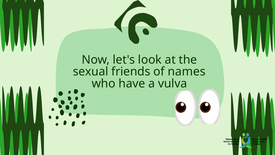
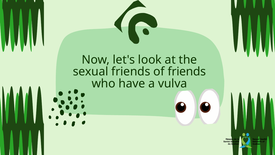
of names: names -> friends
